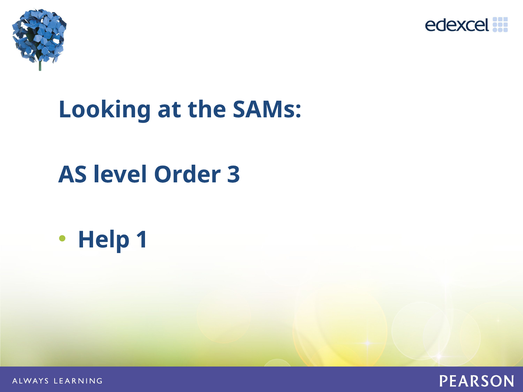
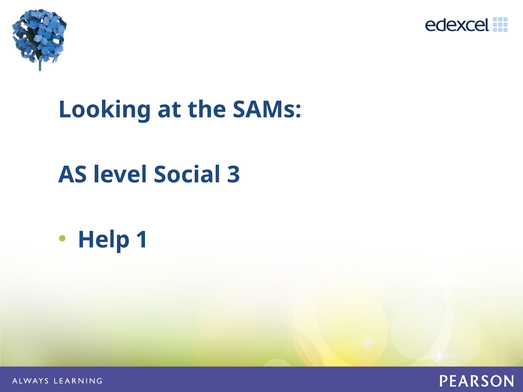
Order: Order -> Social
